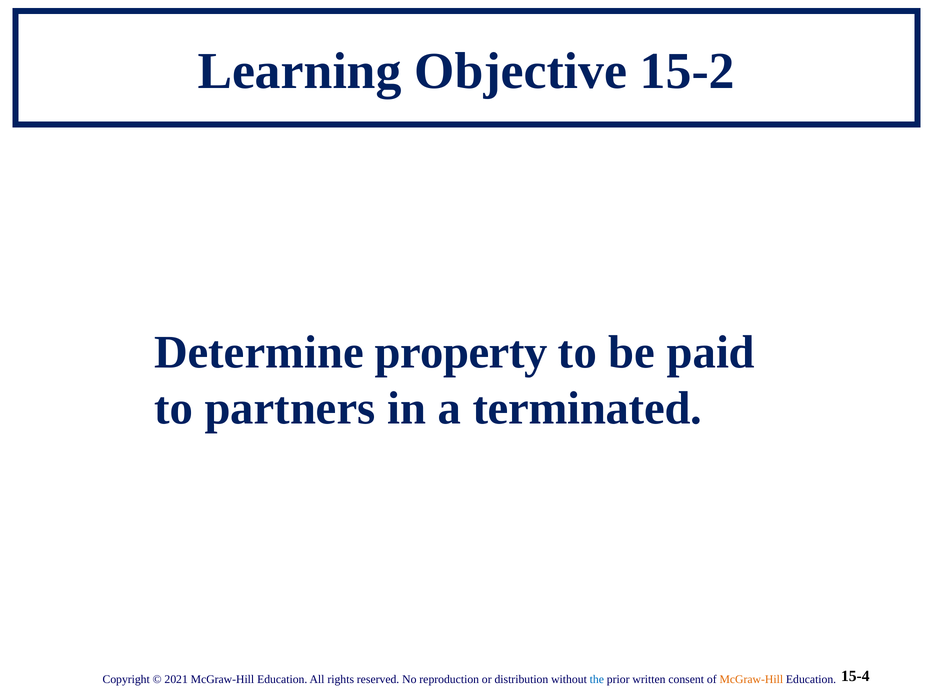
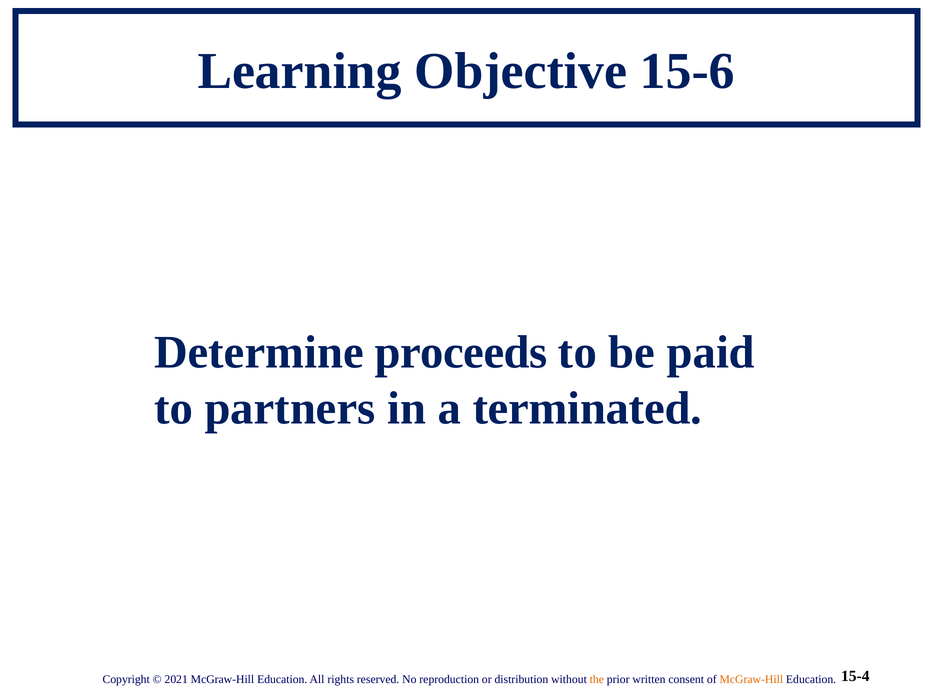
15-2: 15-2 -> 15-6
property: property -> proceeds
the colour: blue -> orange
